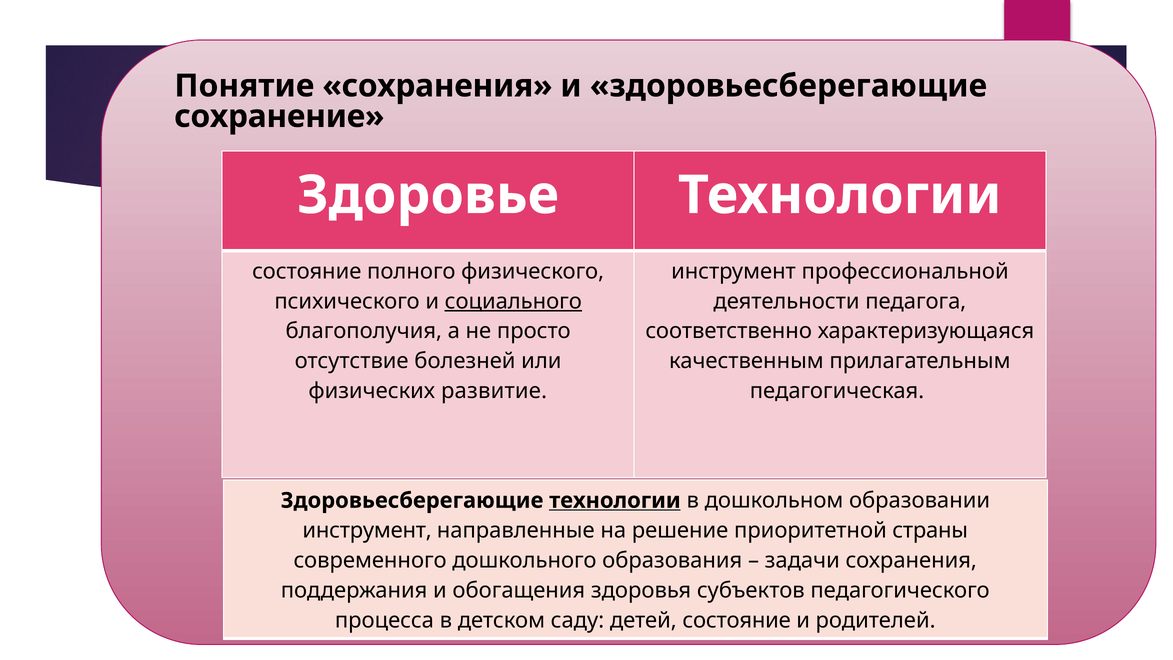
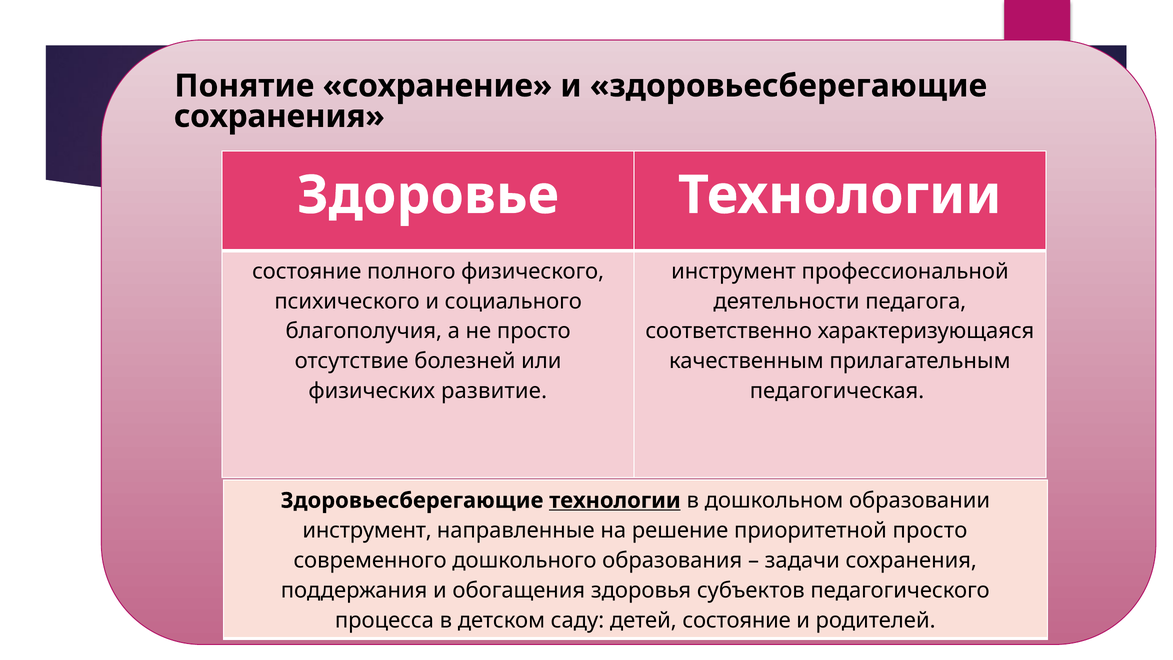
Понятие сохранения: сохранения -> сохранение
сохранение at (279, 116): сохранение -> сохранения
социального underline: present -> none
приоритетной страны: страны -> просто
